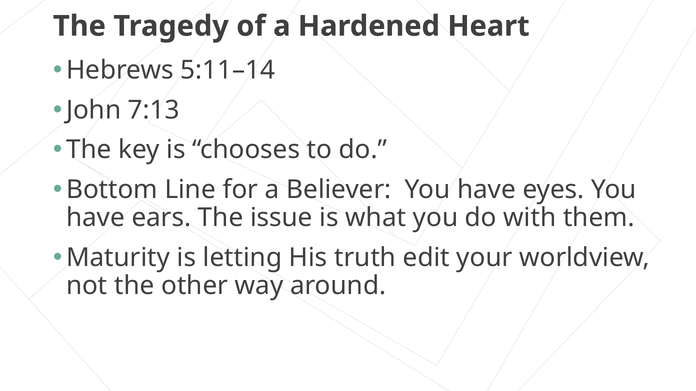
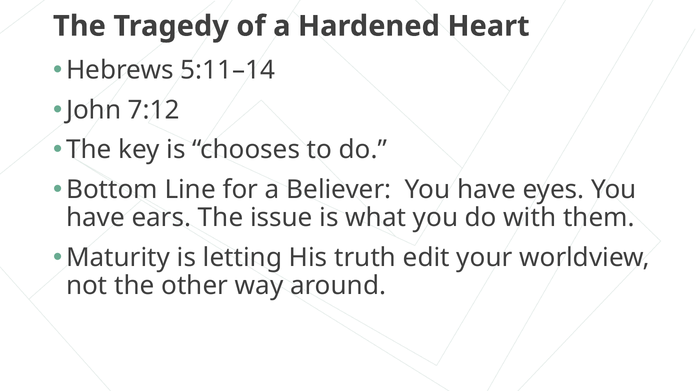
7:13: 7:13 -> 7:12
